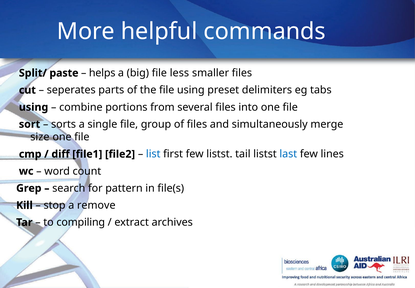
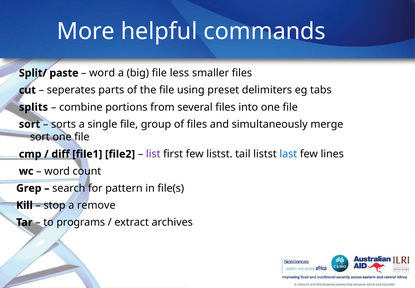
helps at (102, 73): helps -> word
using at (34, 107): using -> splits
size at (40, 137): size -> sort
list colour: blue -> purple
compiling: compiling -> programs
